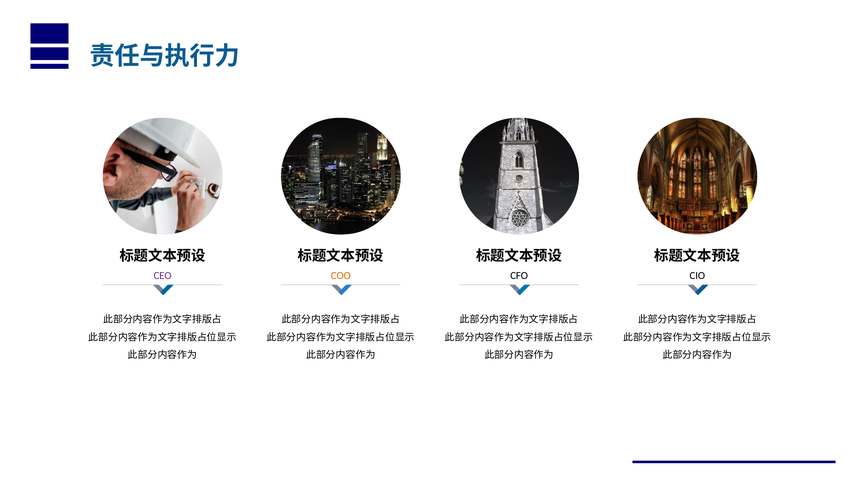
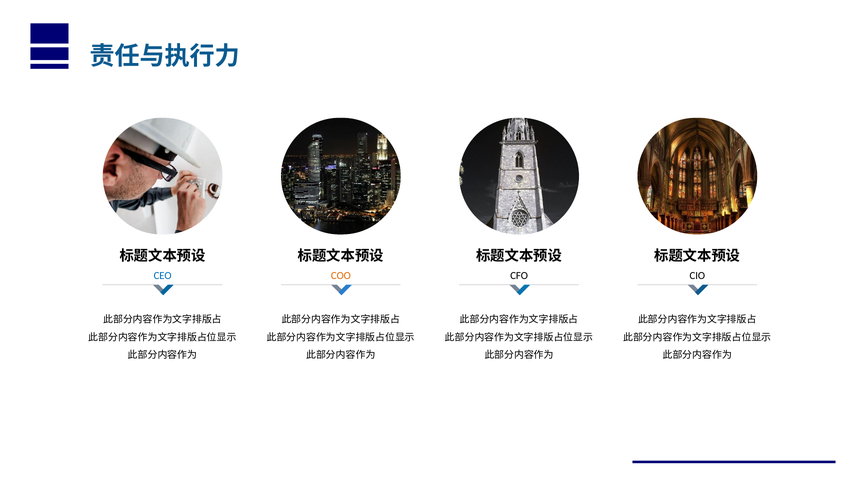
CEO colour: purple -> blue
